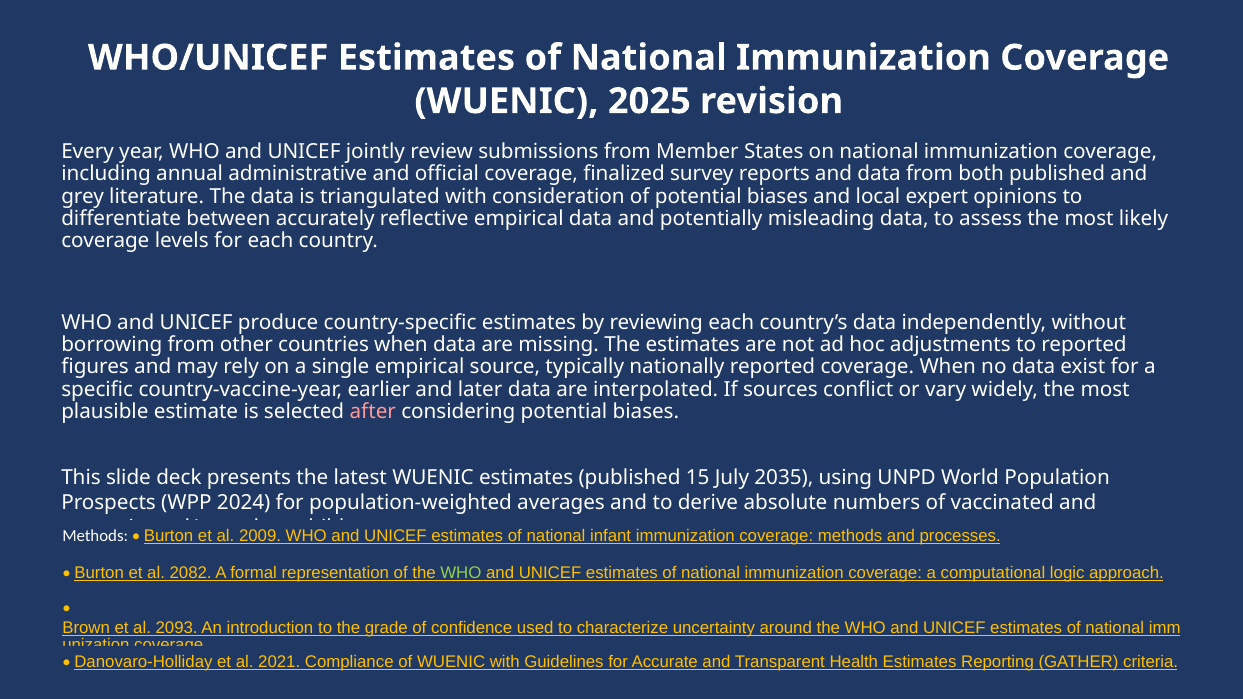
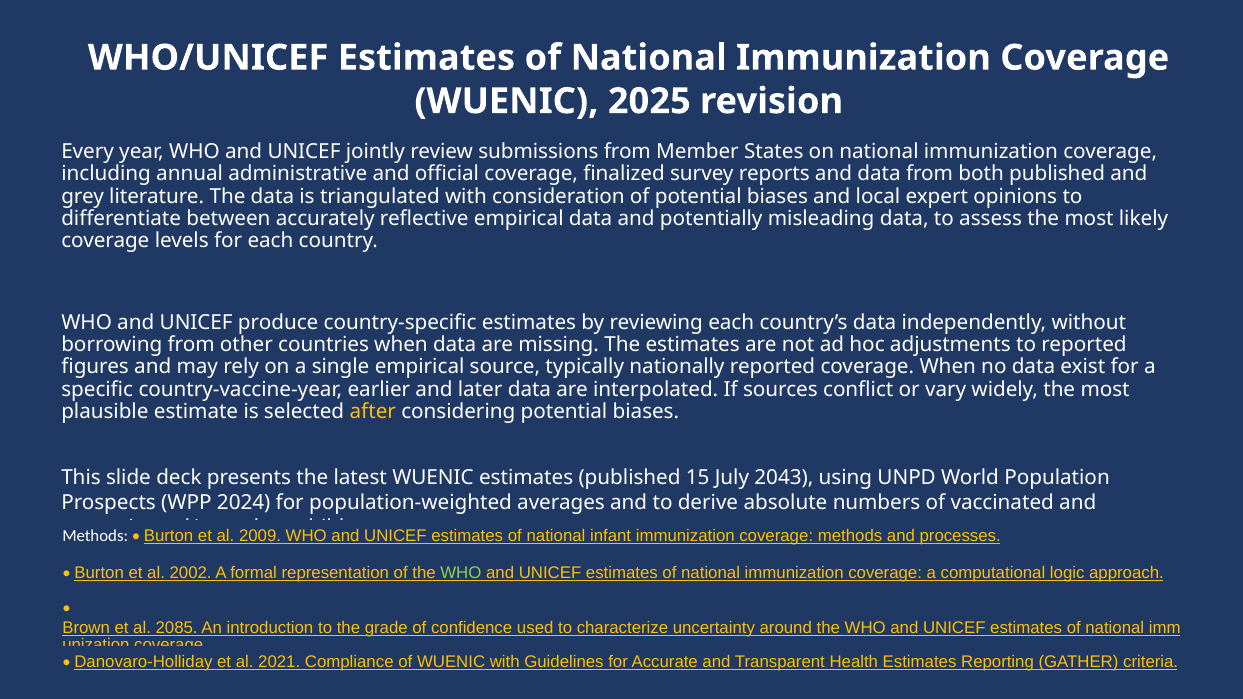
after colour: pink -> yellow
2035: 2035 -> 2043
2082: 2082 -> 2002
2093: 2093 -> 2085
